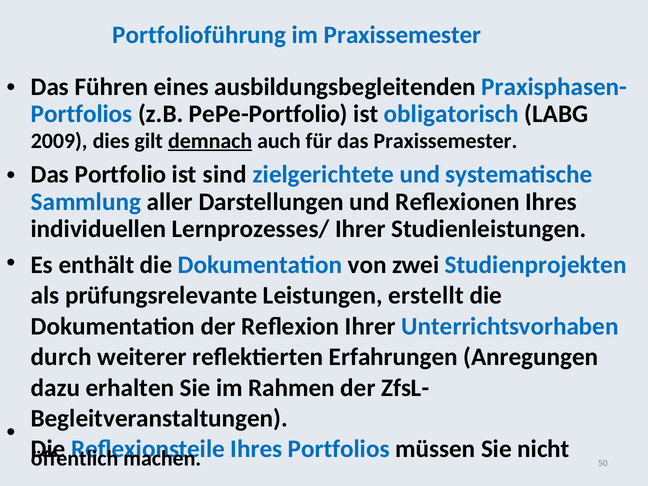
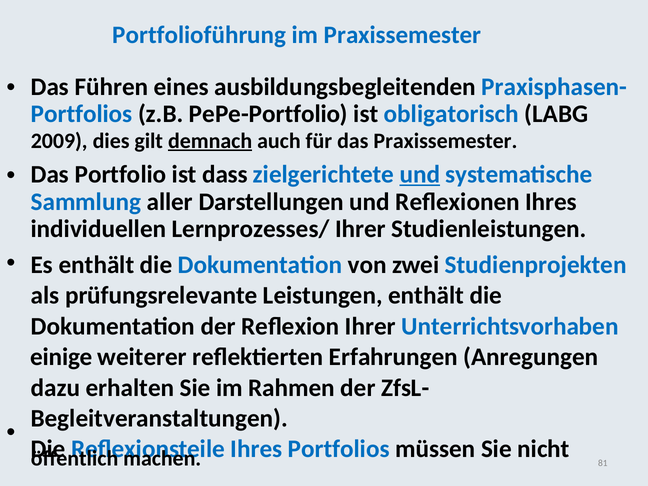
sind: sind -> dass
und at (420, 175) underline: none -> present
Leistungen erstellt: erstellt -> enthält
durch: durch -> einige
50: 50 -> 81
